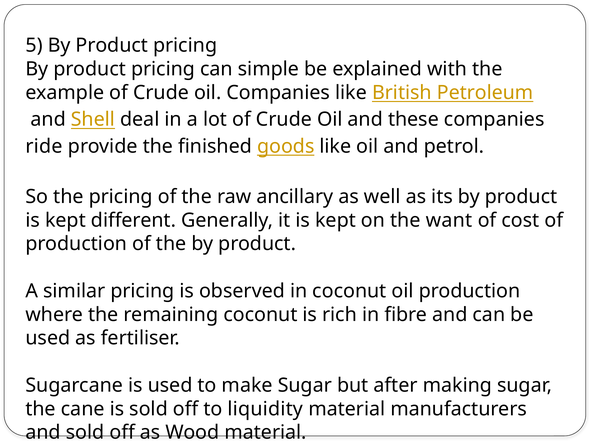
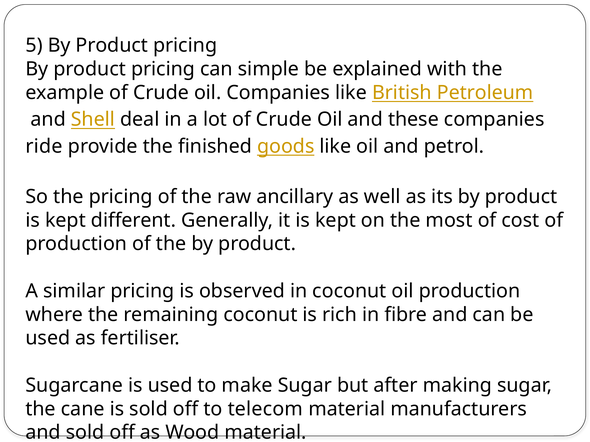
want: want -> most
liquidity: liquidity -> telecom
